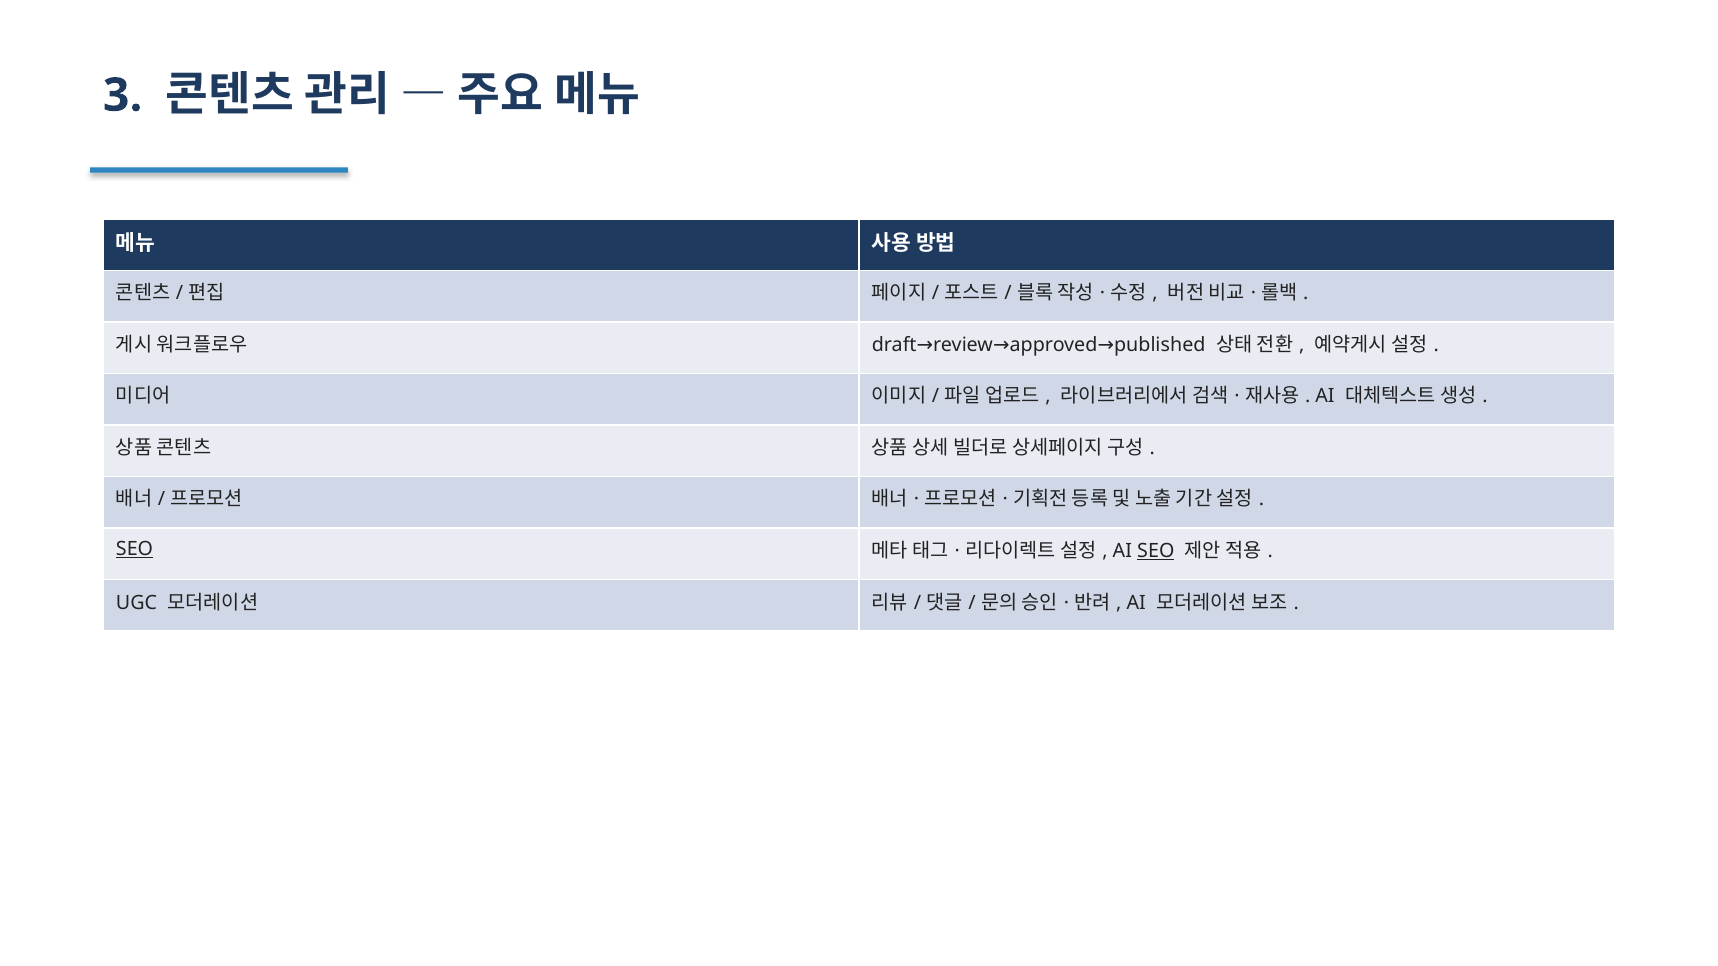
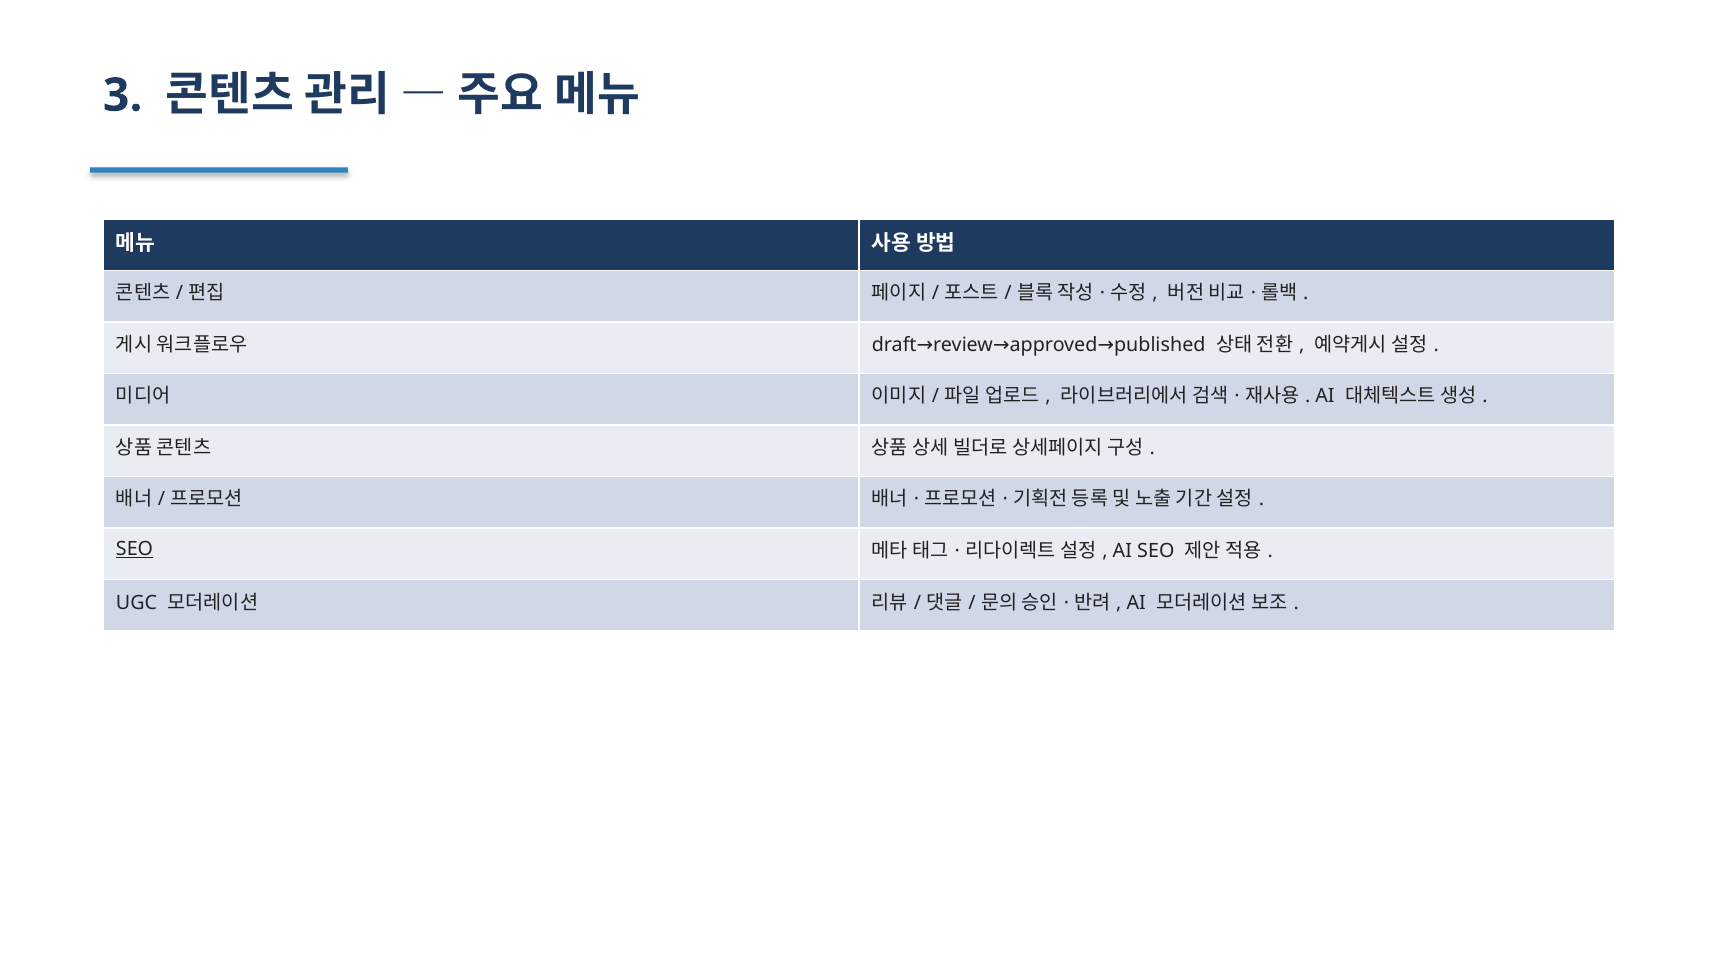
SEO at (1156, 551) underline: present -> none
